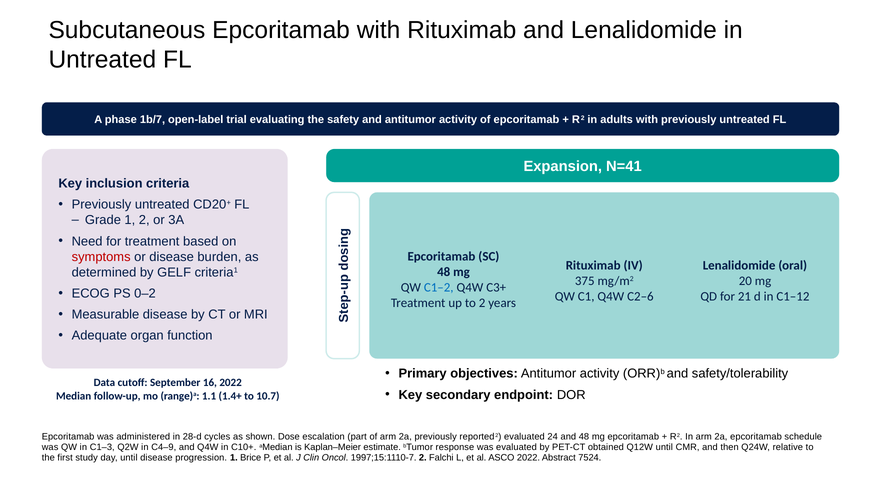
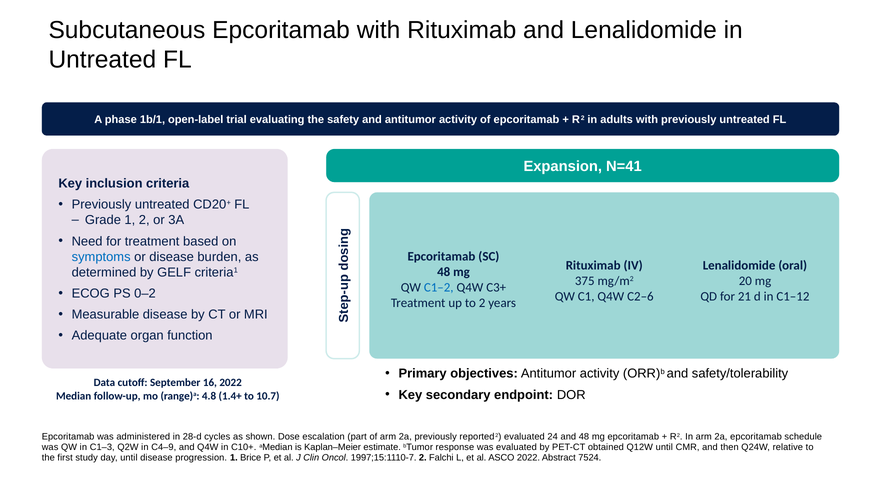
1b/7: 1b/7 -> 1b/1
symptoms colour: red -> blue
1.1: 1.1 -> 4.8
